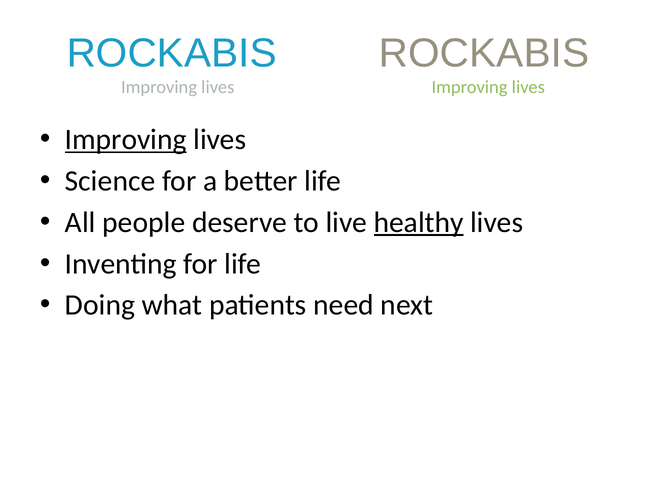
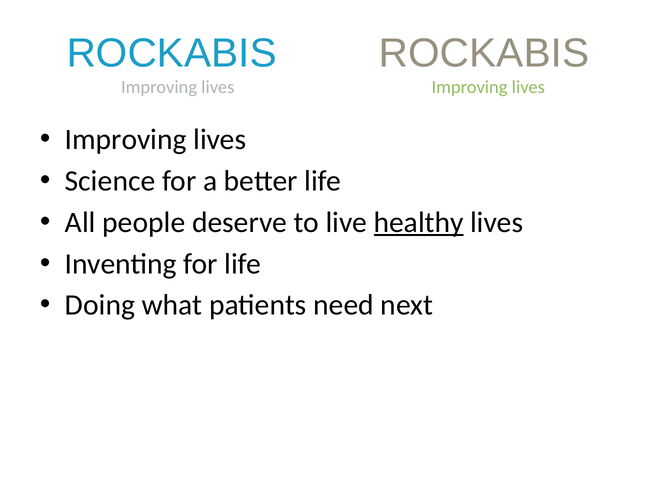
Improving at (126, 140) underline: present -> none
